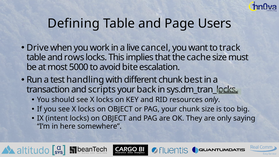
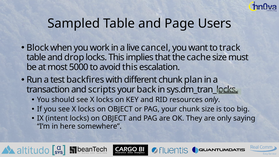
Defining: Defining -> Sampled
Drive: Drive -> Block
rows: rows -> drop
avoid bite: bite -> this
handling: handling -> backfires
best: best -> plan
